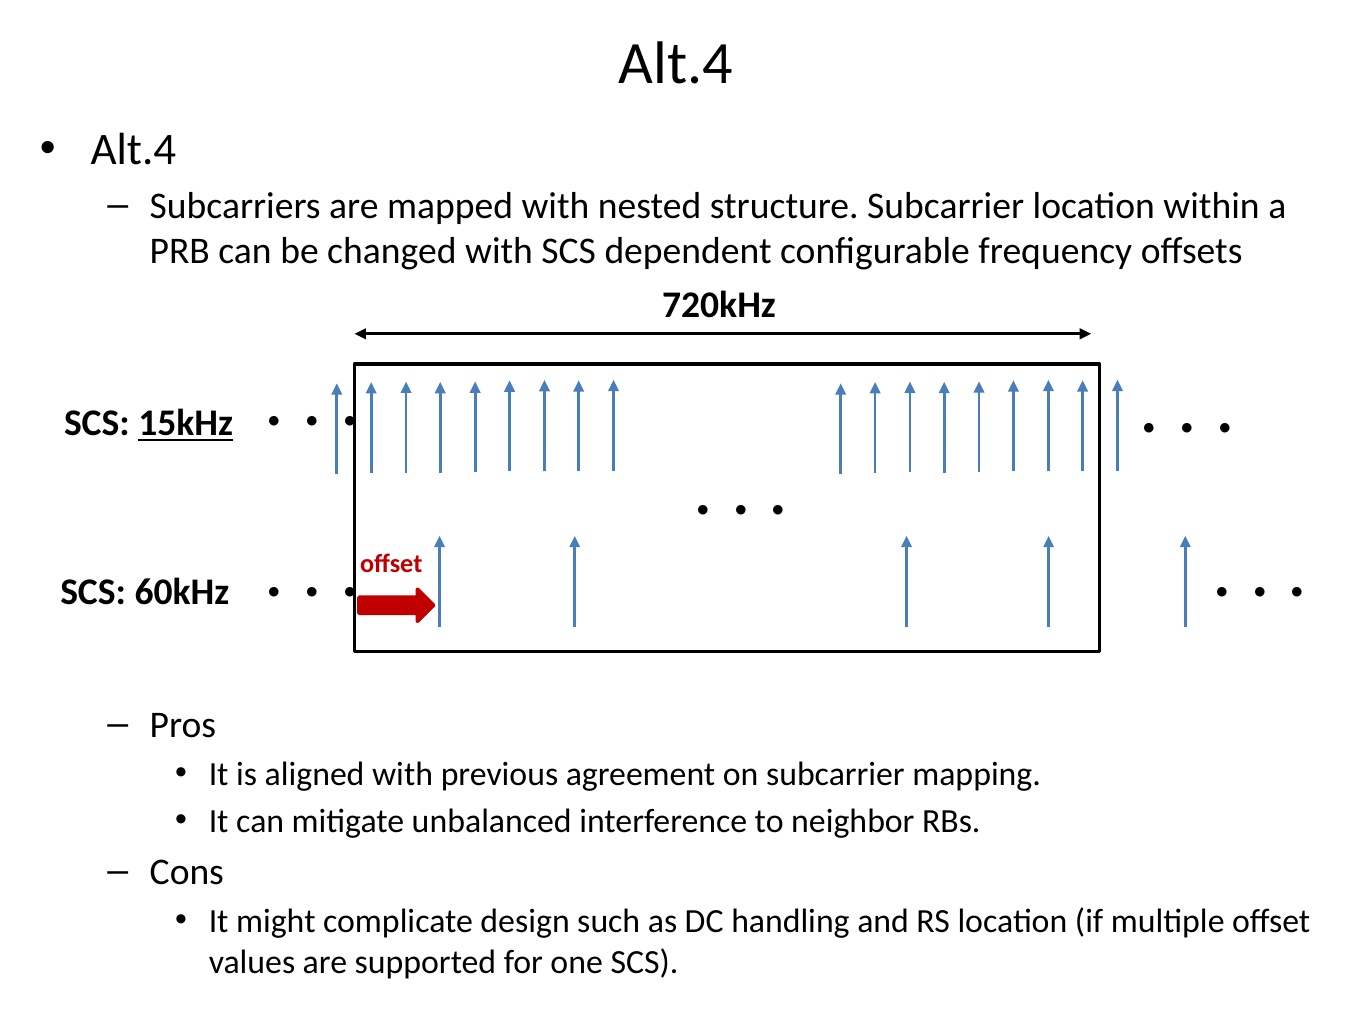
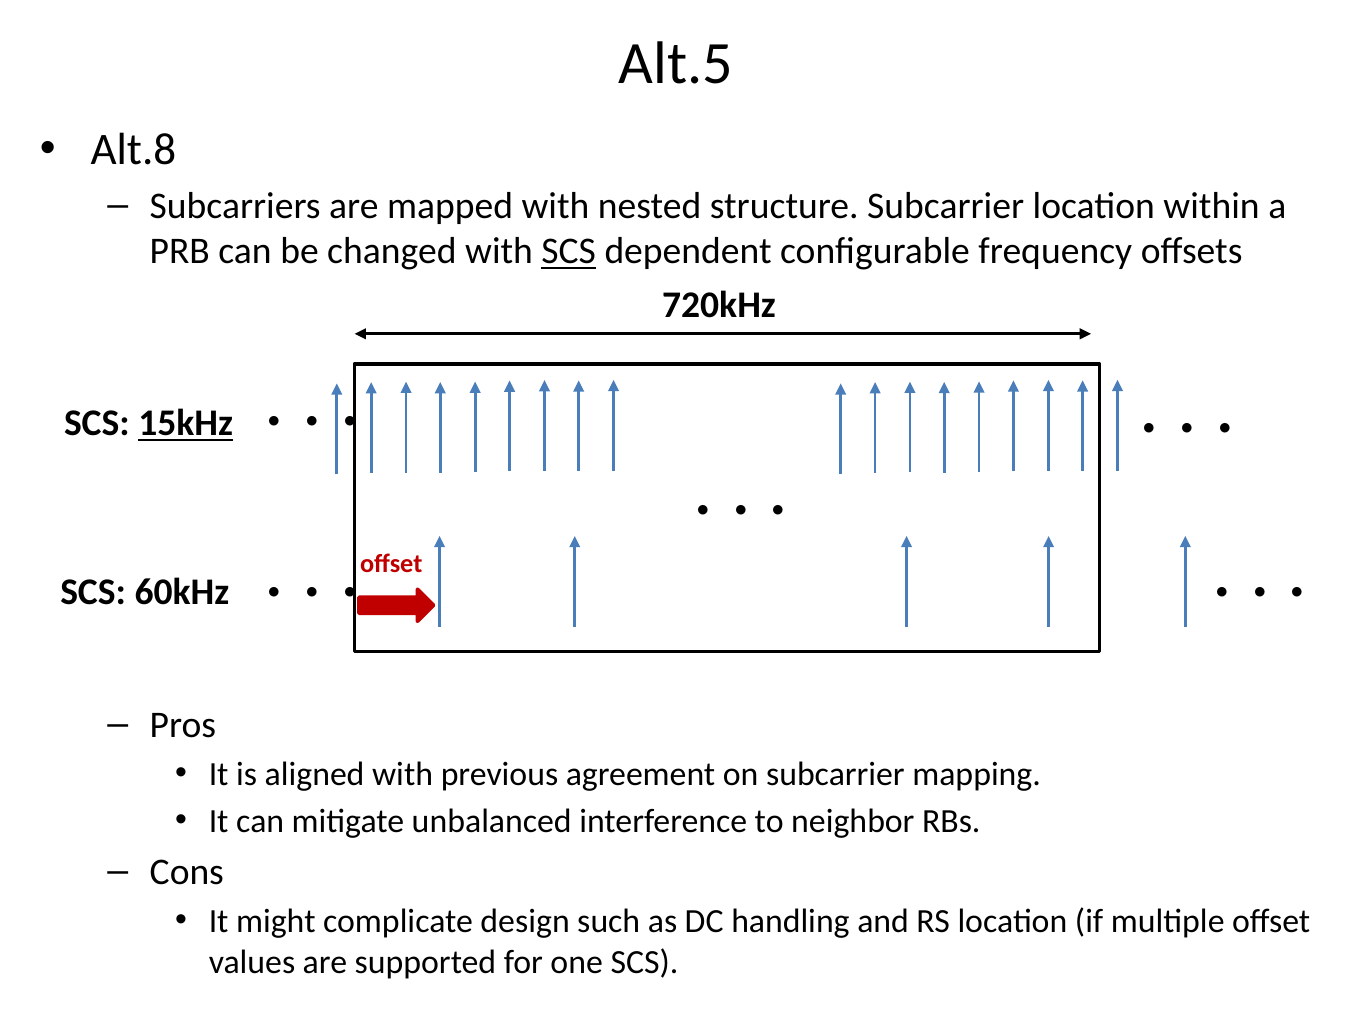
Alt.4 at (676, 64): Alt.4 -> Alt.5
Alt.4 at (133, 150): Alt.4 -> Alt.8
SCS at (569, 252) underline: none -> present
